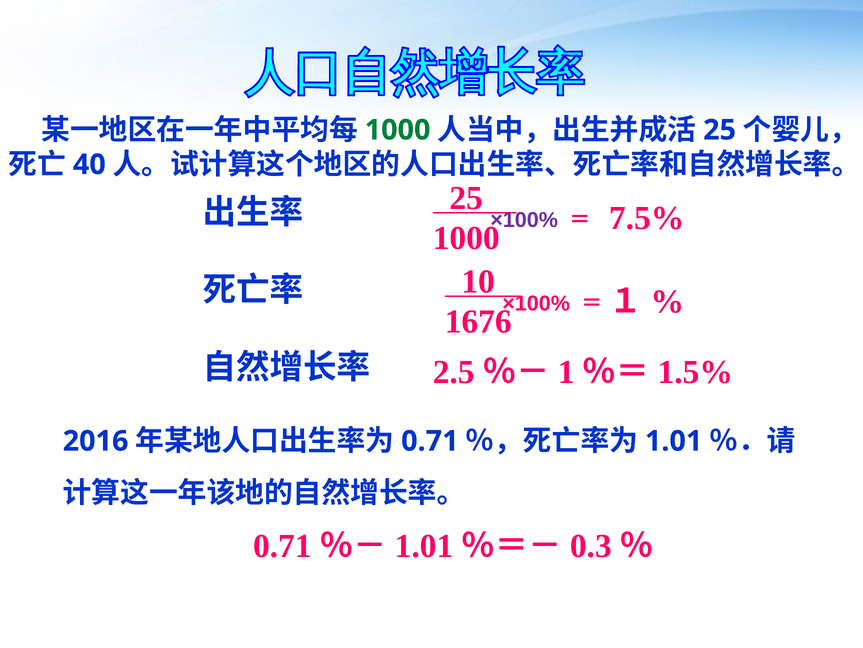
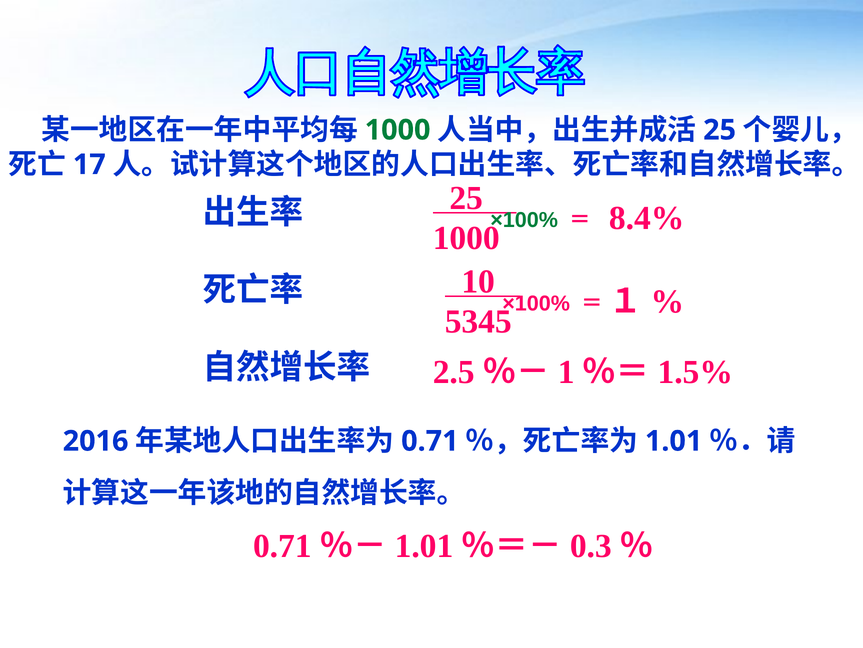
40: 40 -> 17
7.5%: 7.5% -> 8.4%
×100% at (524, 220) colour: purple -> green
1676: 1676 -> 5345
